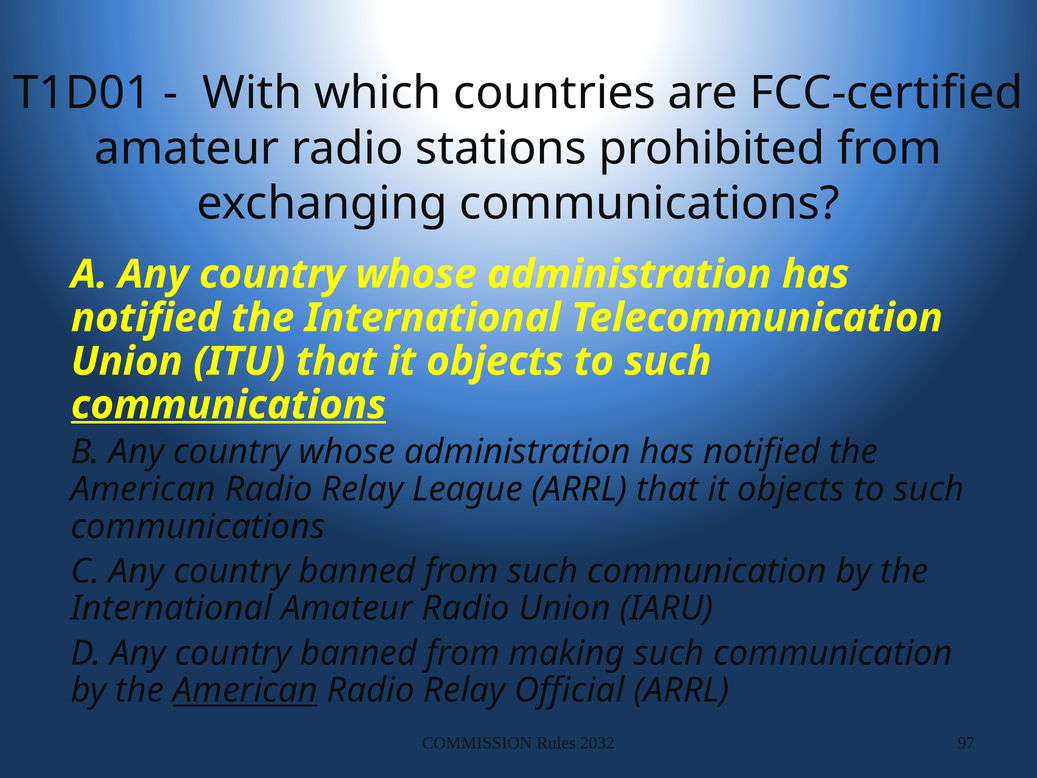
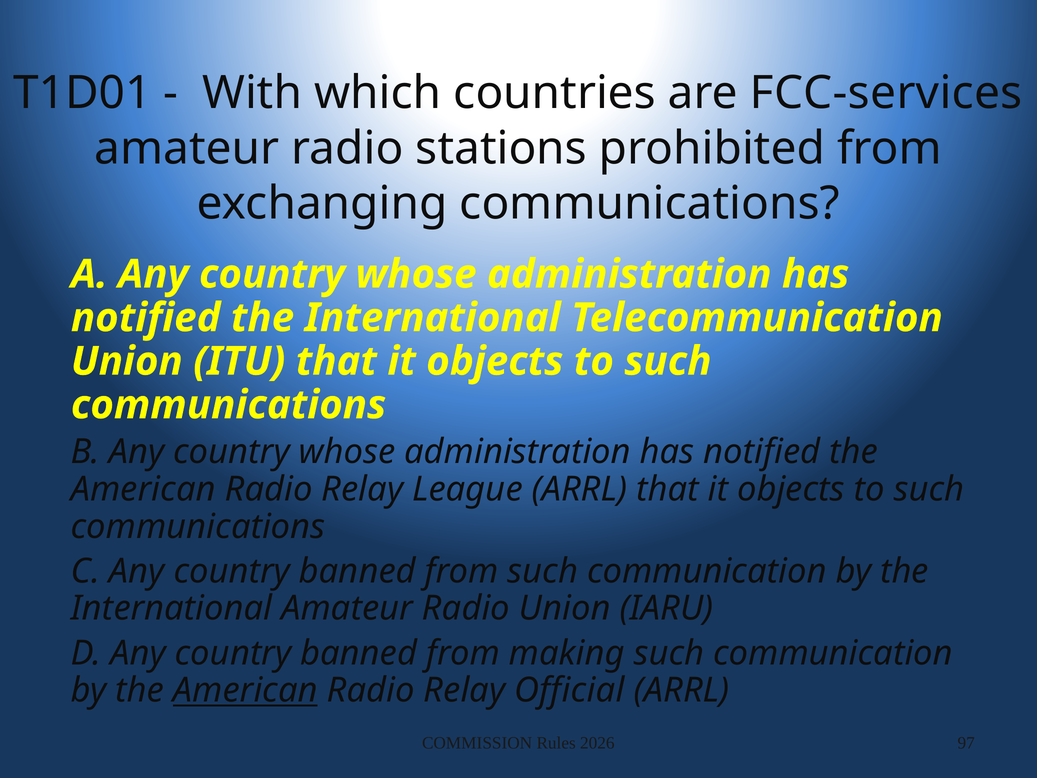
FCC-certified: FCC-certified -> FCC-services
communications at (229, 405) underline: present -> none
2032: 2032 -> 2026
